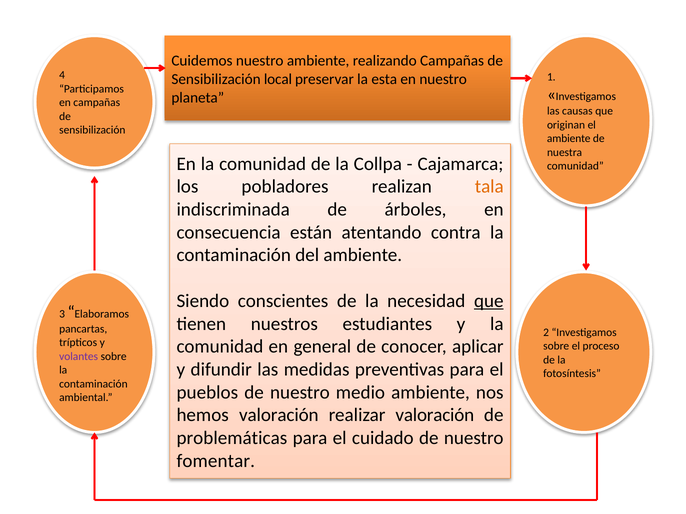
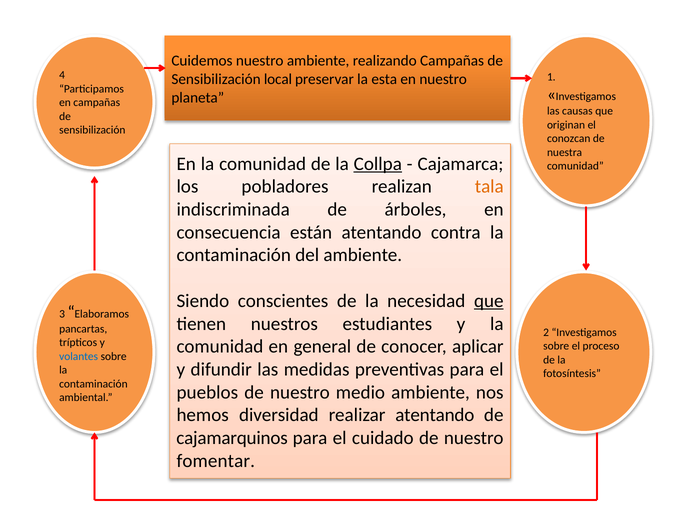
ambiente at (569, 139): ambiente -> conozcan
Collpa underline: none -> present
volantes colour: purple -> blue
hemos valoración: valoración -> diversidad
realizar valoración: valoración -> atentando
problemáticas: problemáticas -> cajamarquinos
